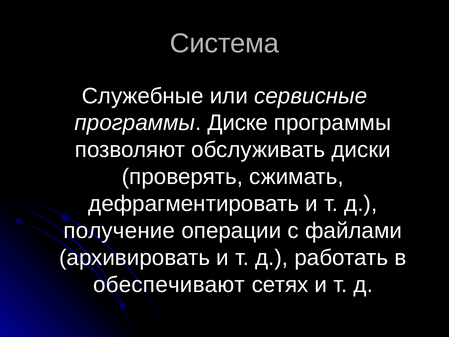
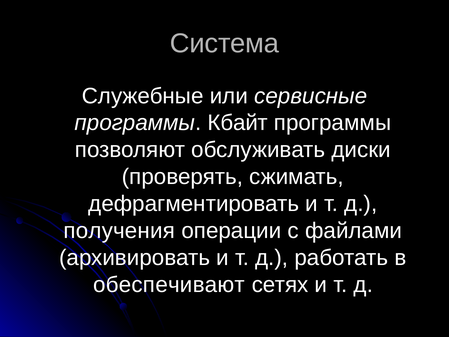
Диске: Диске -> Кбайт
получение: получение -> получения
